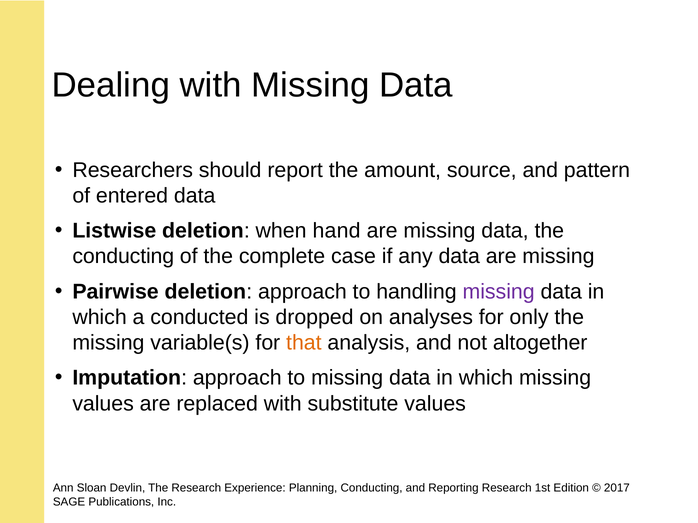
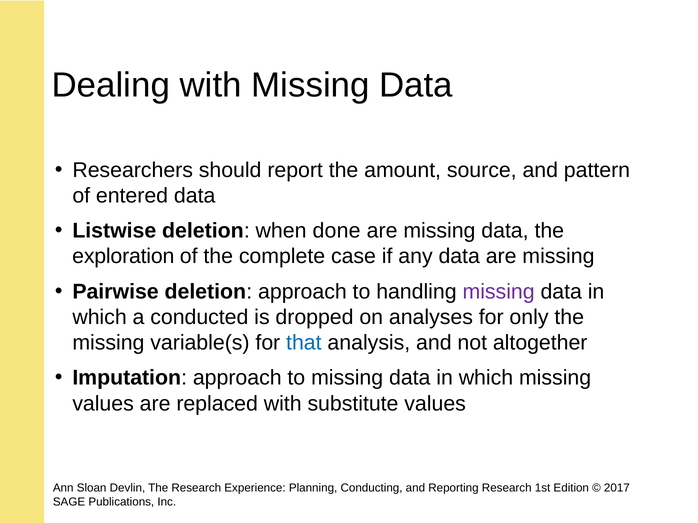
hand: hand -> done
conducting at (123, 257): conducting -> exploration
that colour: orange -> blue
